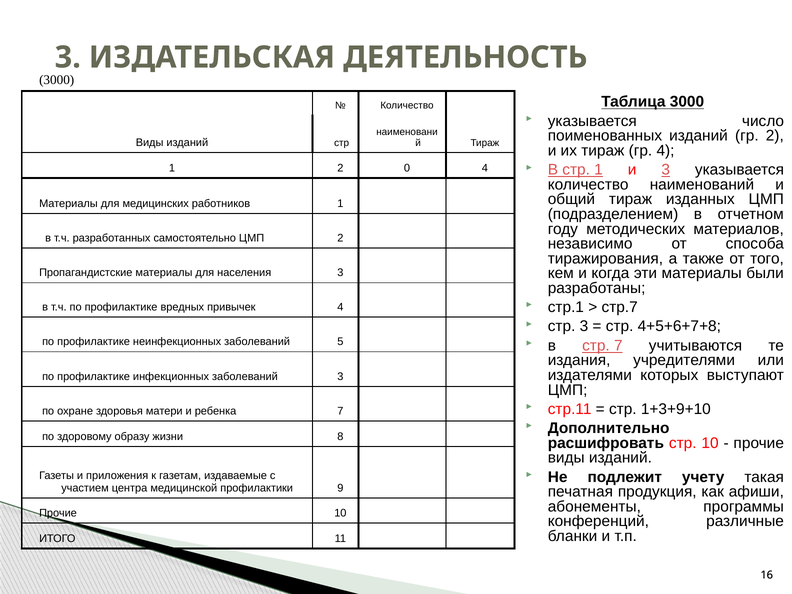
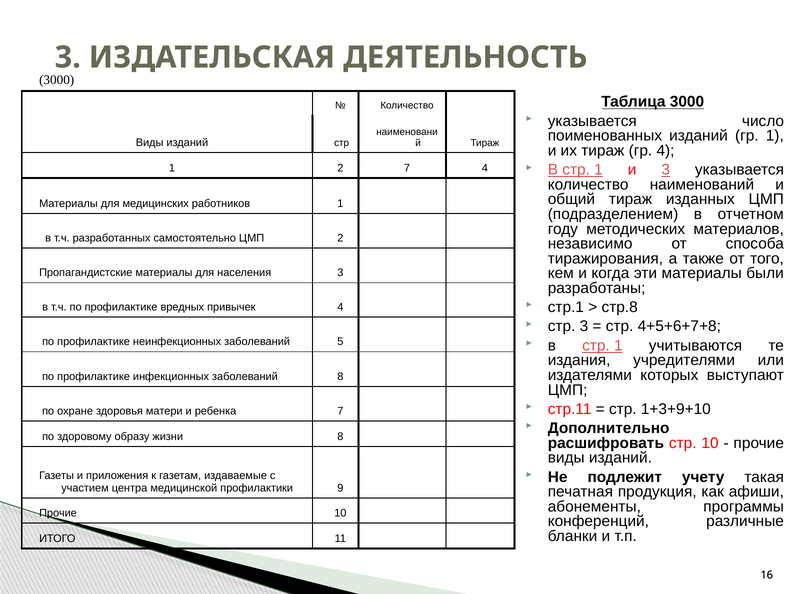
гр 2: 2 -> 1
2 0: 0 -> 7
стр.7: стр.7 -> стр.8
7 at (618, 346): 7 -> 1
заболеваний 3: 3 -> 8
